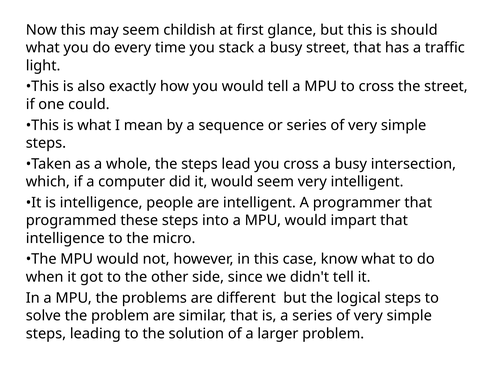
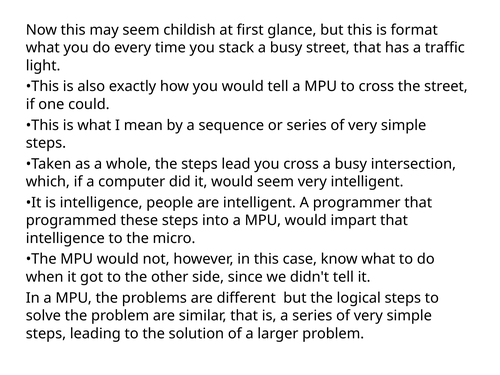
should: should -> format
